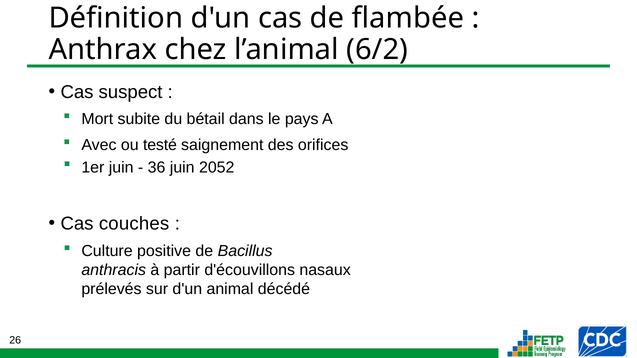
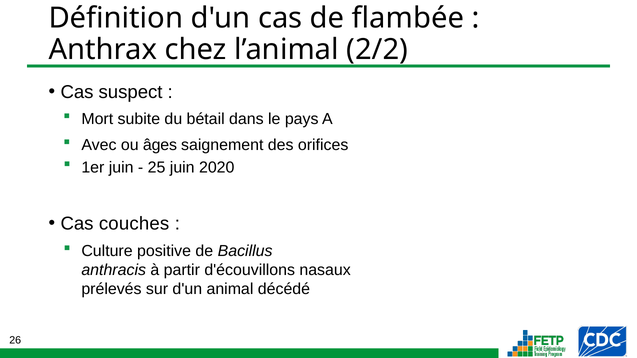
6/2: 6/2 -> 2/2
testé: testé -> âges
36: 36 -> 25
2052: 2052 -> 2020
